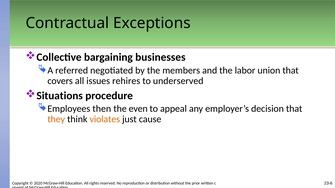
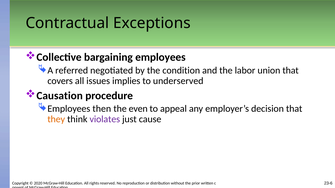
bargaining businesses: businesses -> employees
members: members -> condition
rehires: rehires -> implies
Situations: Situations -> Causation
violates colour: orange -> purple
